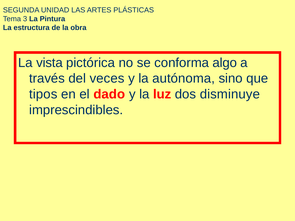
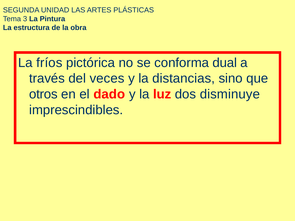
vista: vista -> fríos
algo: algo -> dual
autónoma: autónoma -> distancias
tipos: tipos -> otros
